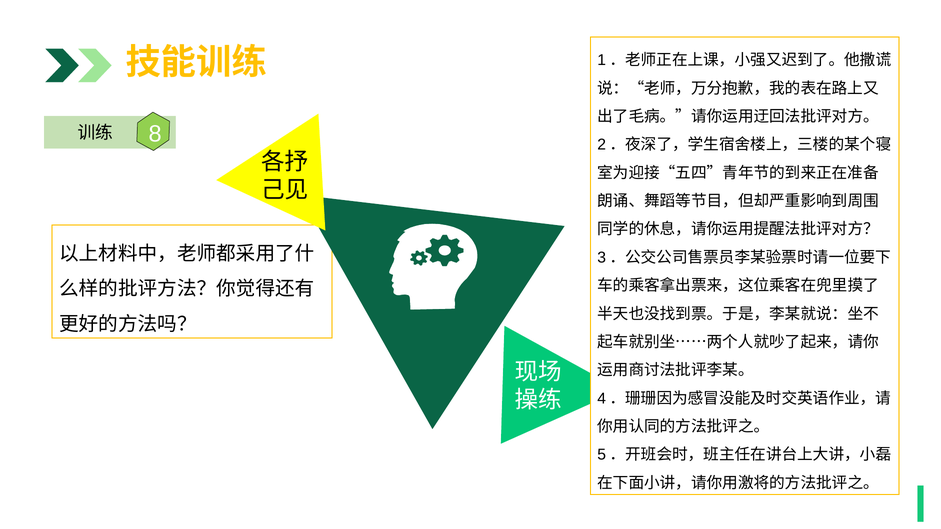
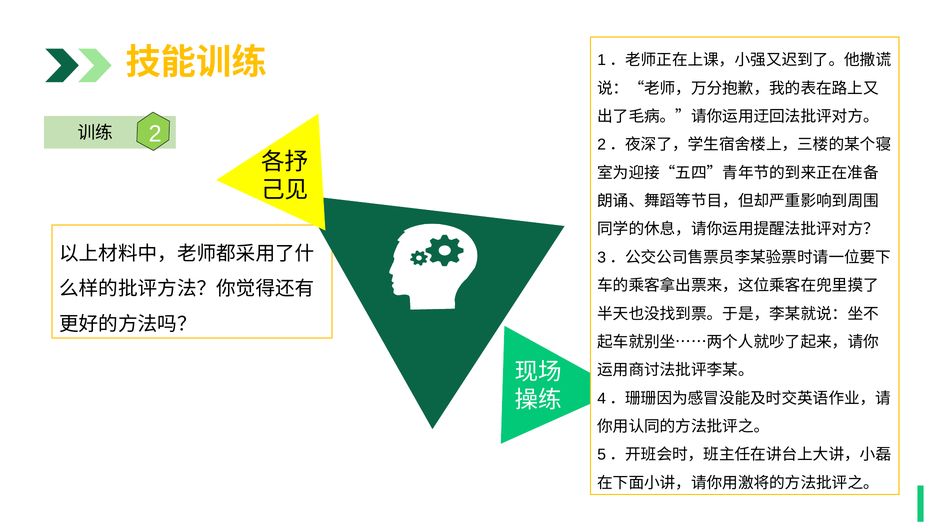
8: 8 -> 2
